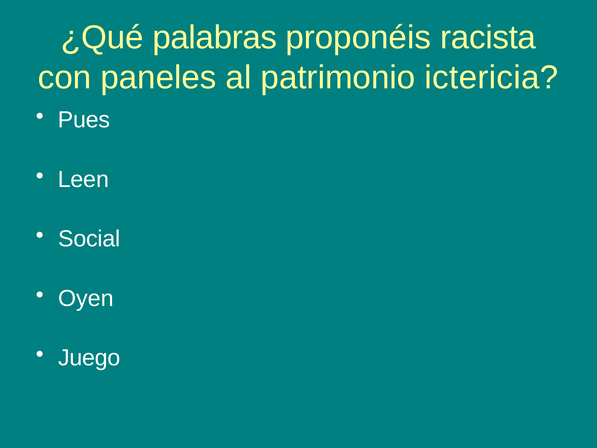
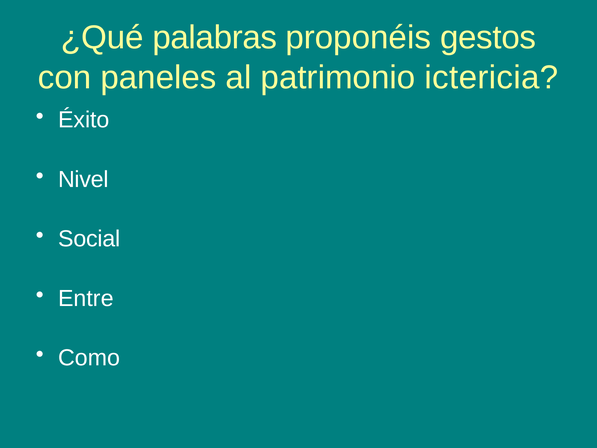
racista: racista -> gestos
Pues: Pues -> Éxito
Leen: Leen -> Nivel
Oyen: Oyen -> Entre
Juego: Juego -> Como
